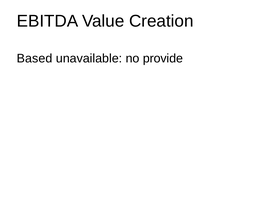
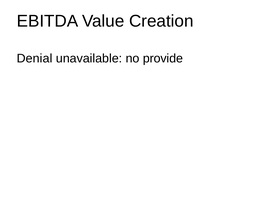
Based: Based -> Denial
